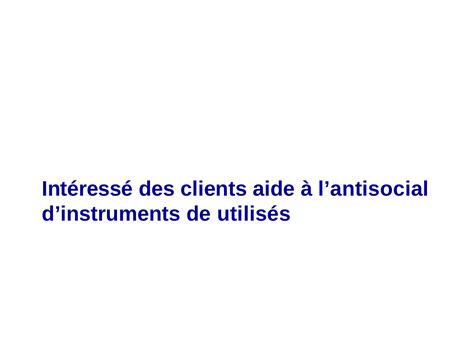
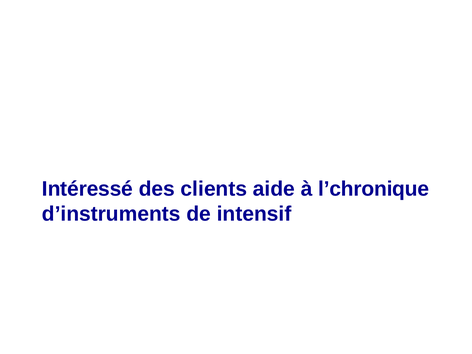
l’antisocial: l’antisocial -> l’chronique
utilisés: utilisés -> intensif
